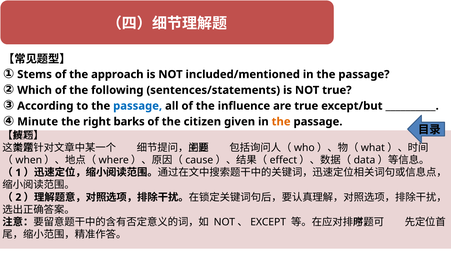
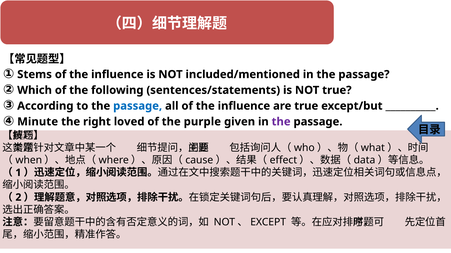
approach at (117, 75): approach -> influence
barks: barks -> loved
citizen: citizen -> purple
the at (281, 122) colour: orange -> purple
